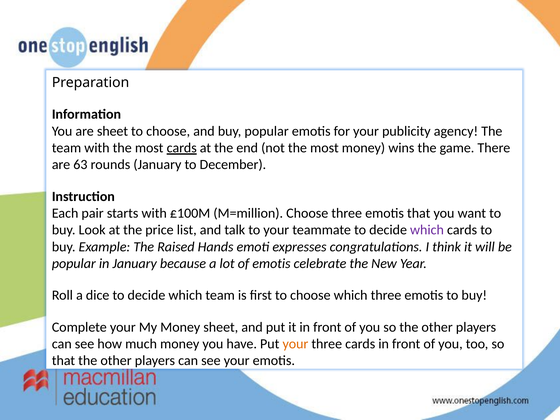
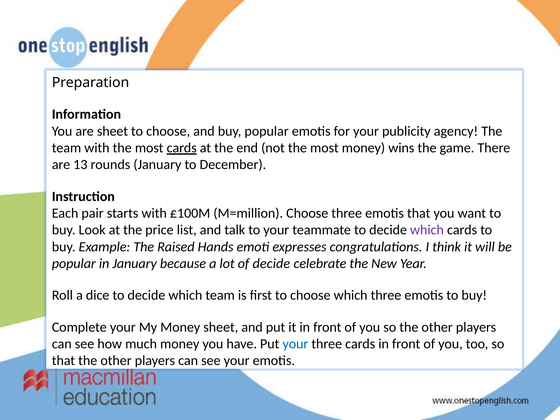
63: 63 -> 13
of emotis: emotis -> decide
your at (295, 344) colour: orange -> blue
